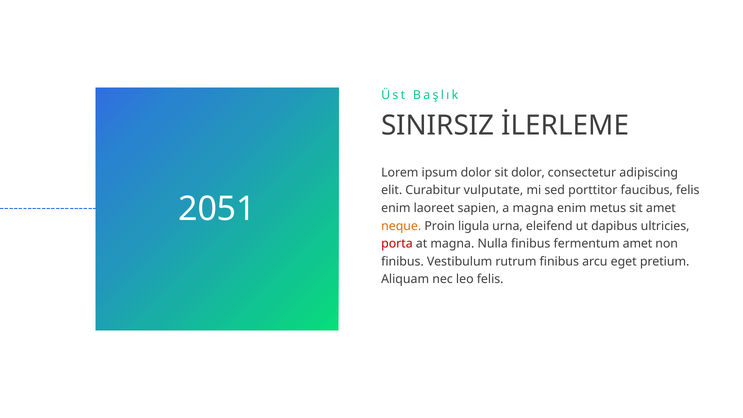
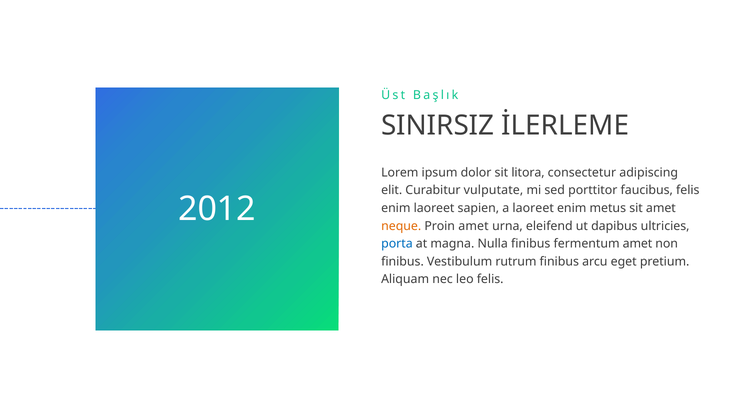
sit dolor: dolor -> litora
2051: 2051 -> 2012
a magna: magna -> laoreet
Proin ligula: ligula -> amet
porta colour: red -> blue
